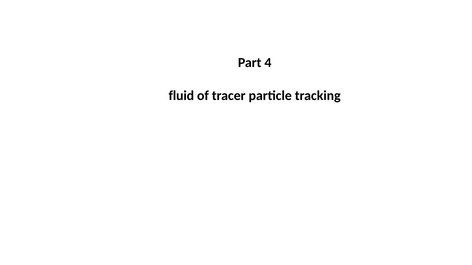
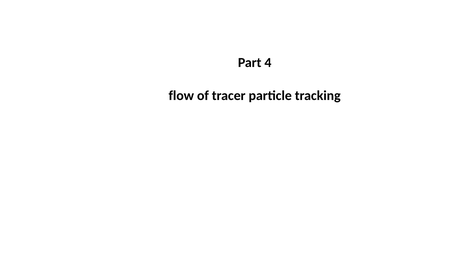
fluid: fluid -> flow
